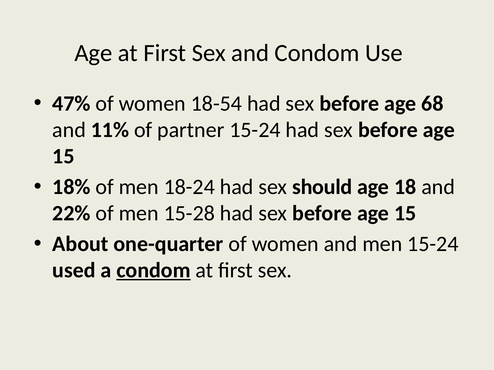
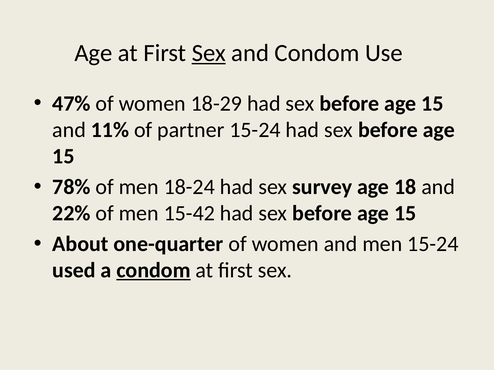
Sex at (209, 53) underline: none -> present
18-54: 18-54 -> 18-29
68 at (432, 104): 68 -> 15
18%: 18% -> 78%
should: should -> survey
15-28: 15-28 -> 15-42
